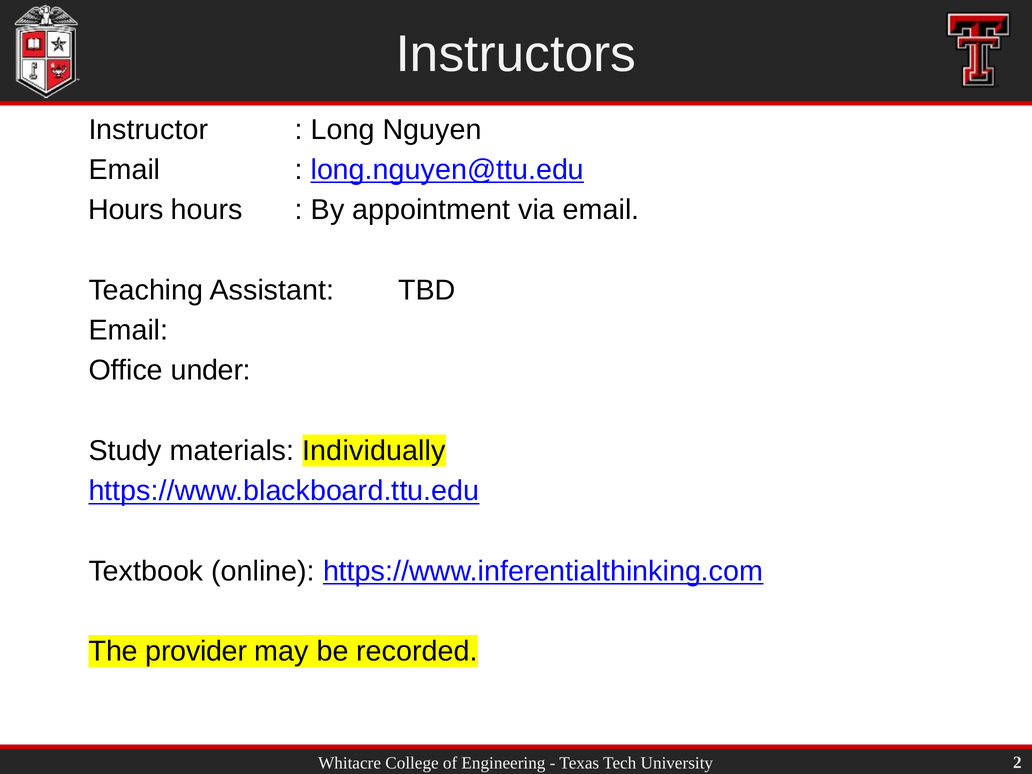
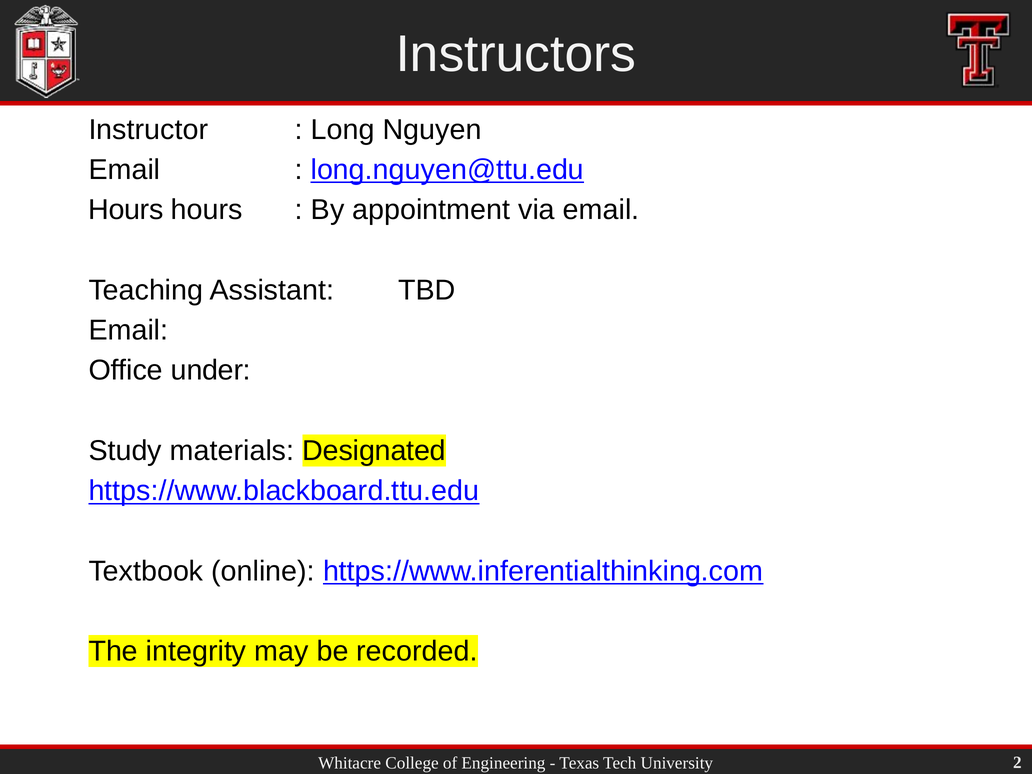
Individually: Individually -> Designated
provider: provider -> integrity
